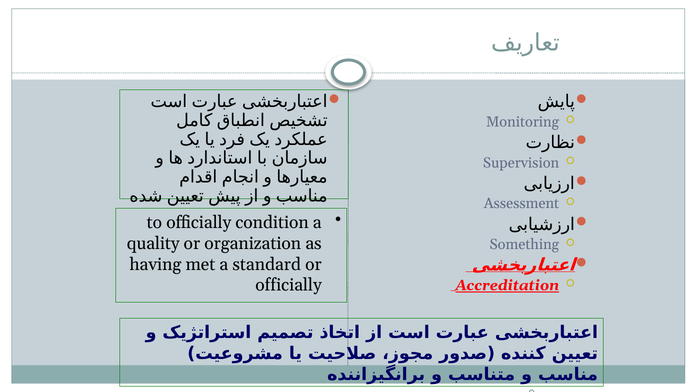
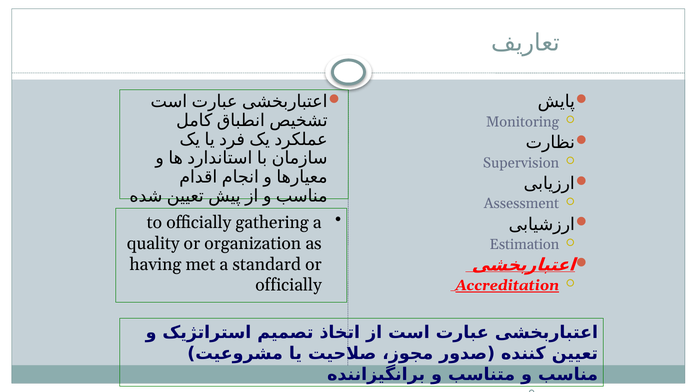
condition: condition -> gathering
Something: Something -> Estimation
